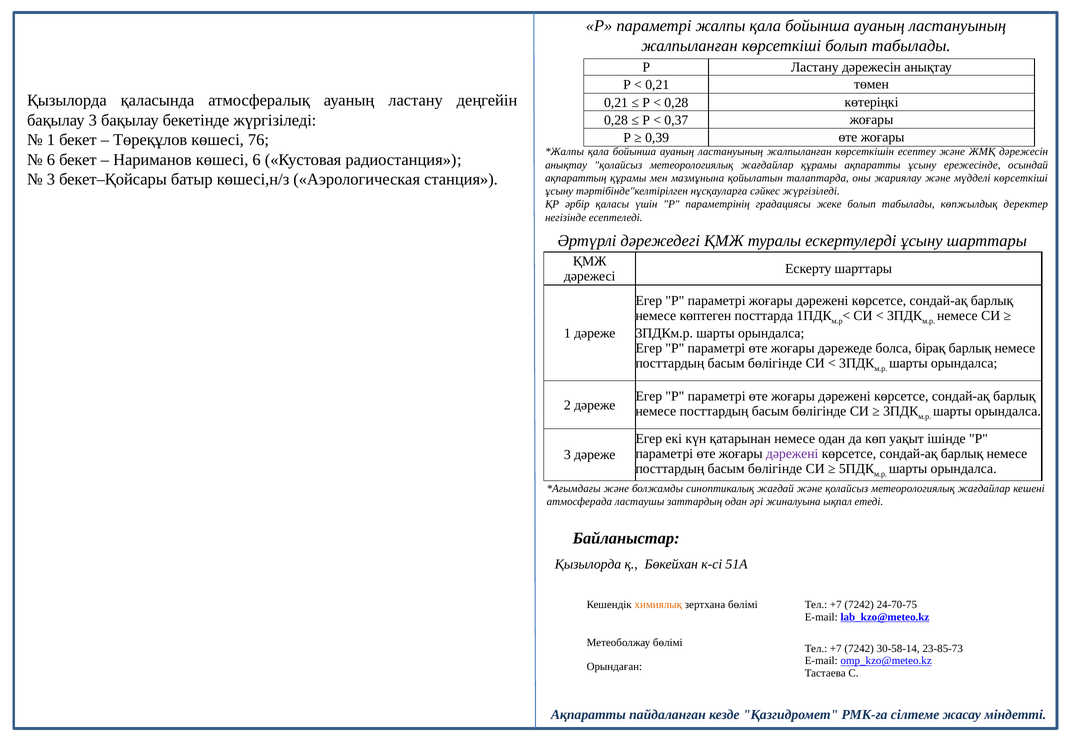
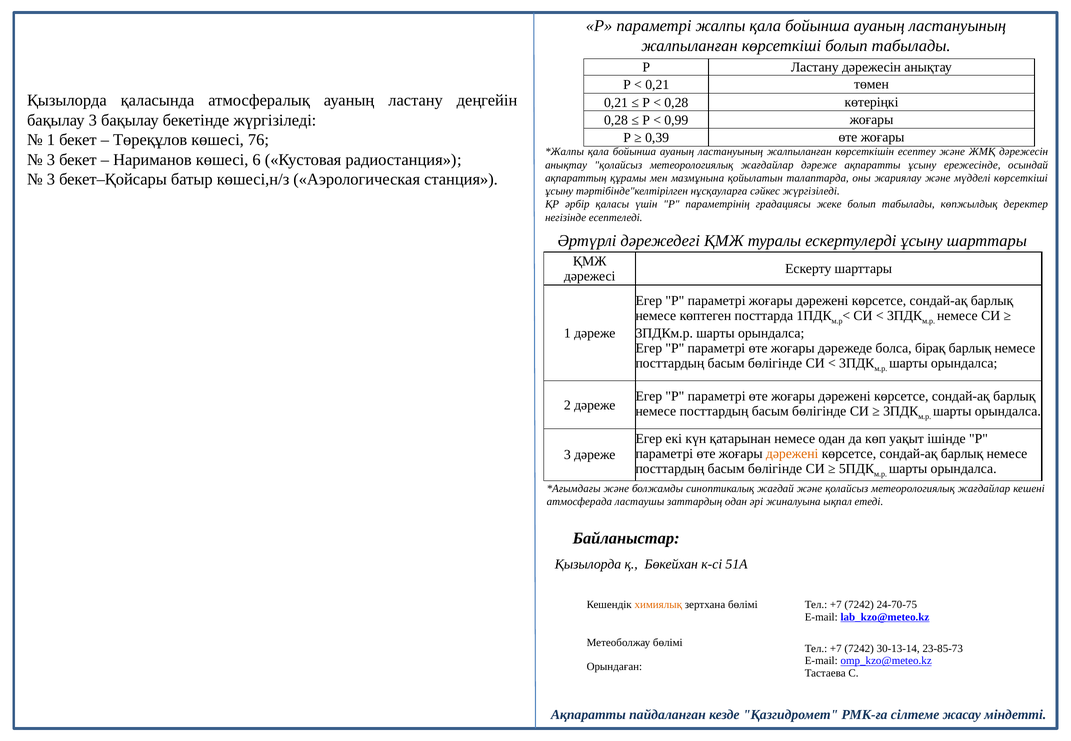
0,37: 0,37 -> 0,99
6 at (51, 160): 6 -> 3
жағдайлар құрамы: құрамы -> дәреже
дәрежені at (792, 454) colour: purple -> orange
30-58-14: 30-58-14 -> 30-13-14
